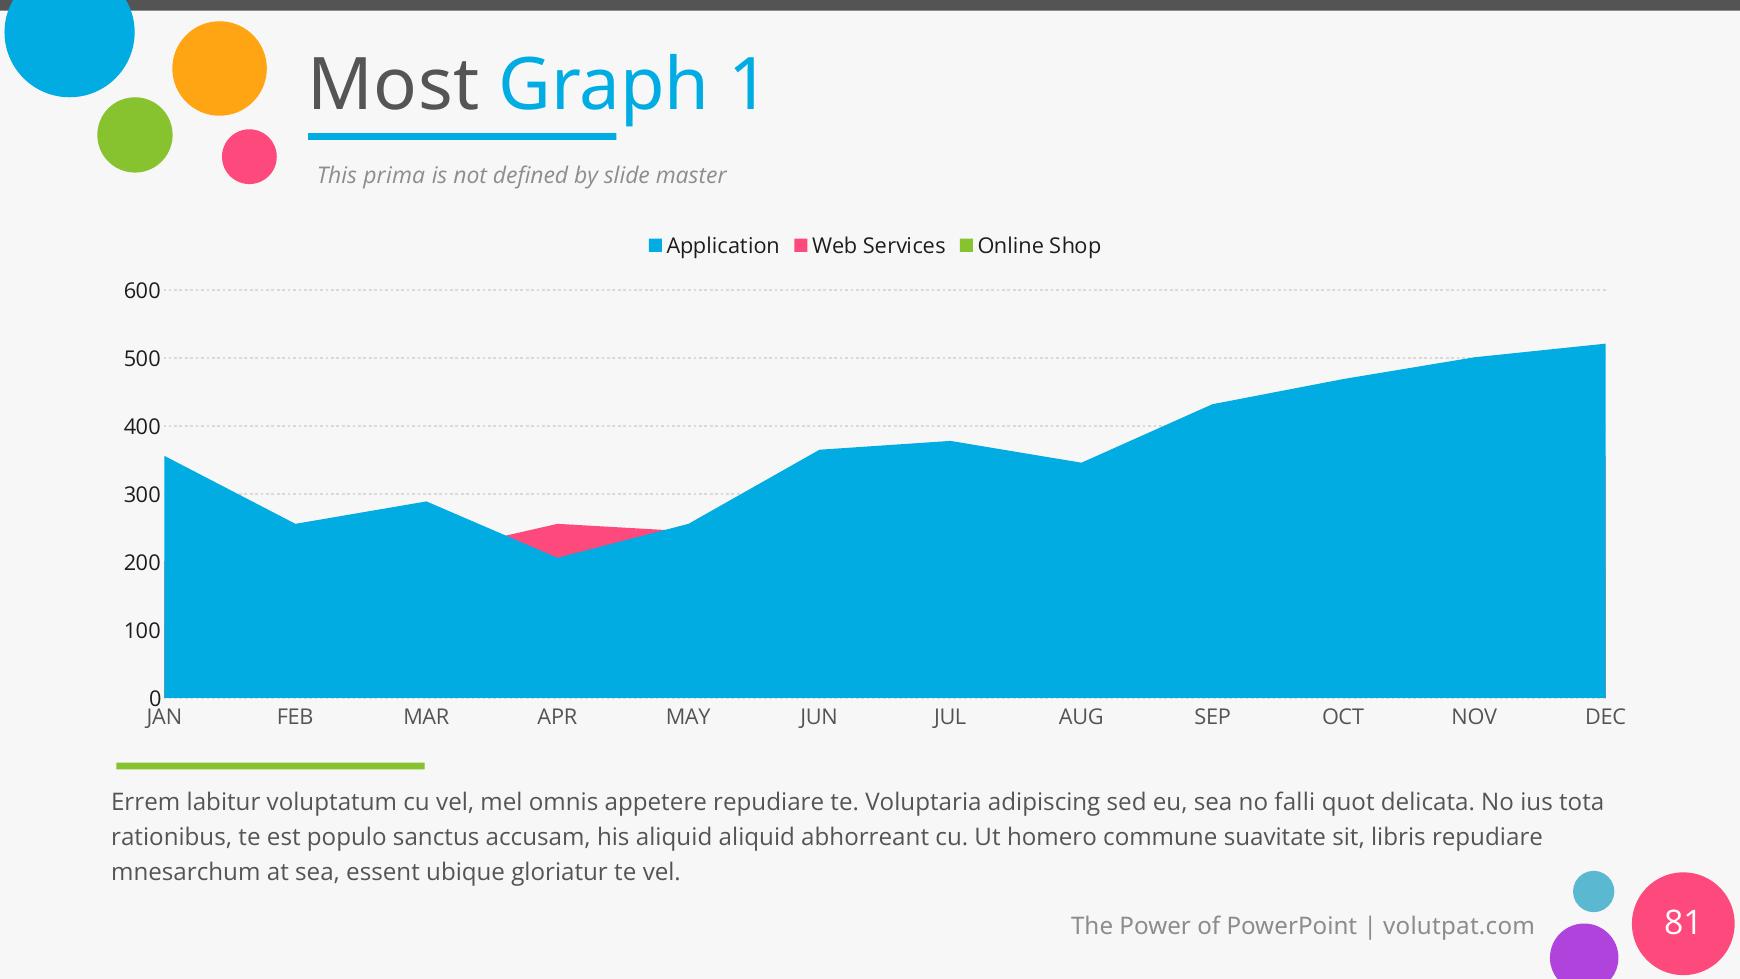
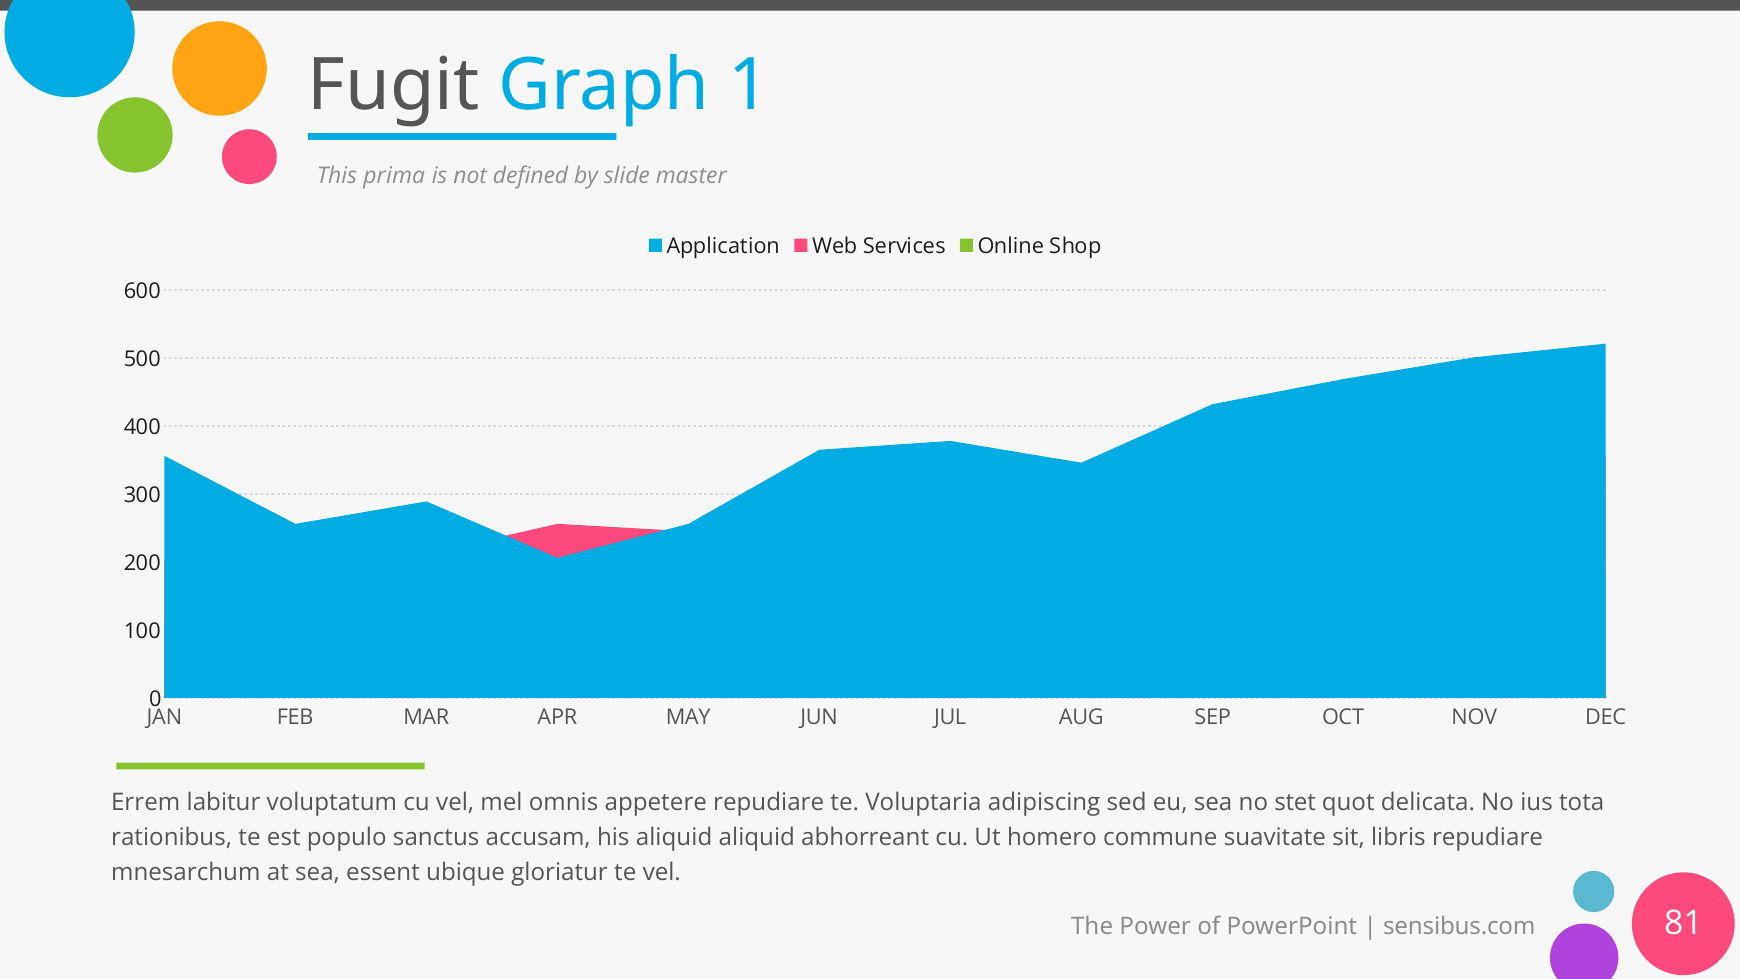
Most: Most -> Fugit
falli: falli -> stet
volutpat.com: volutpat.com -> sensibus.com
